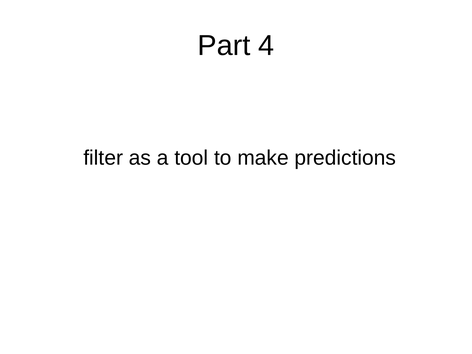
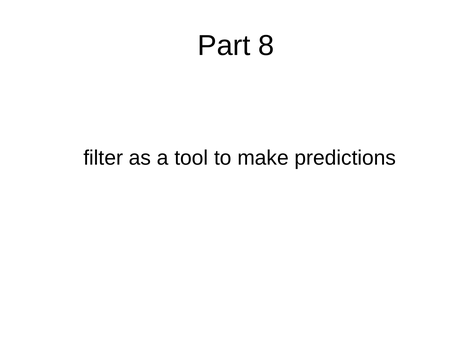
4: 4 -> 8
